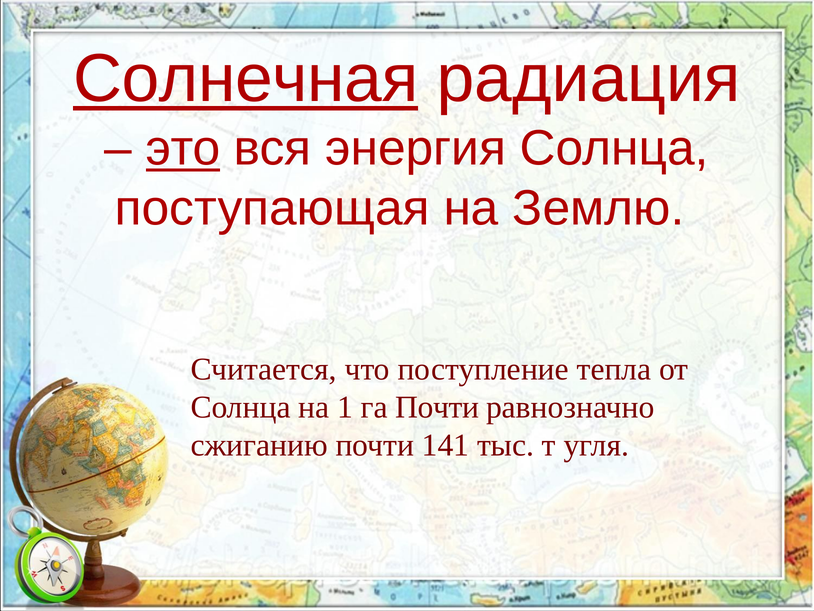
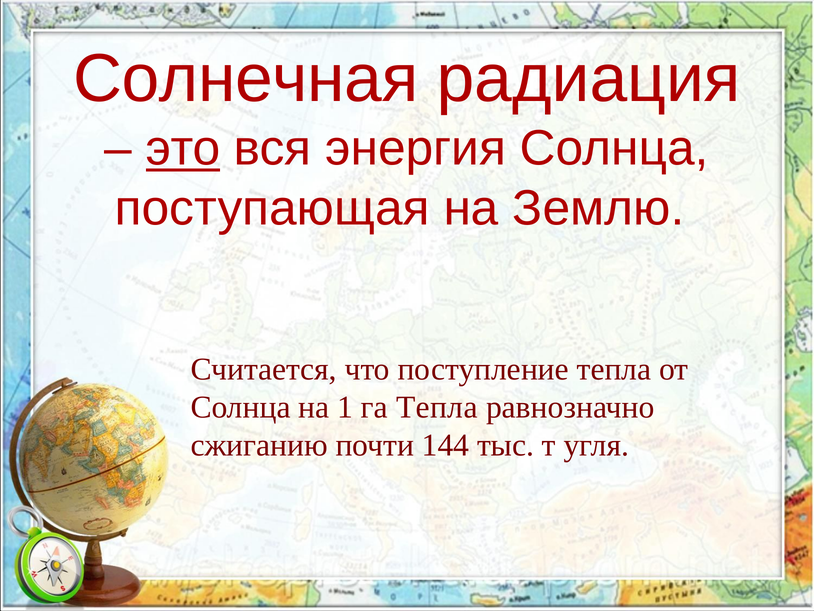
Солнечная underline: present -> none
га Почти: Почти -> Тепла
141: 141 -> 144
